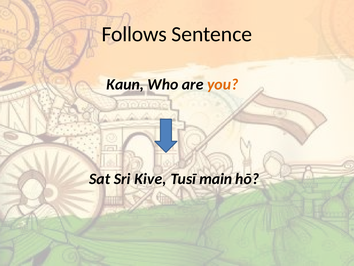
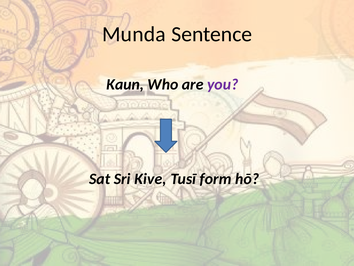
Follows: Follows -> Munda
you colour: orange -> purple
main: main -> form
